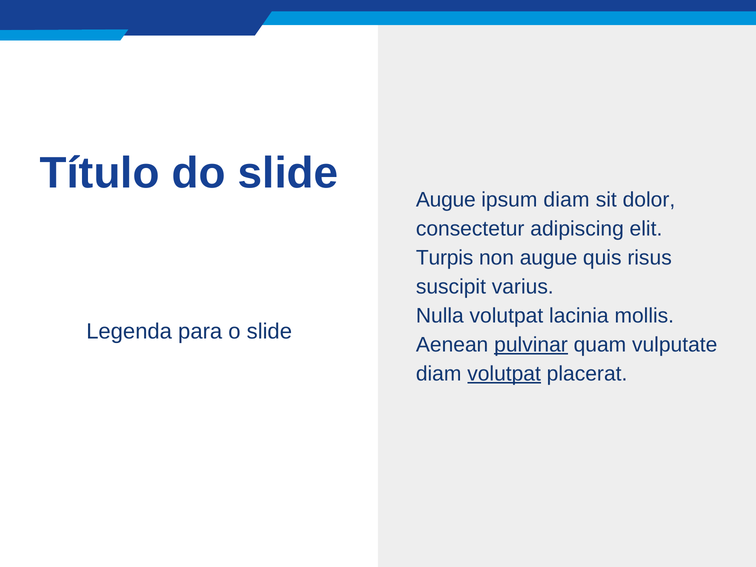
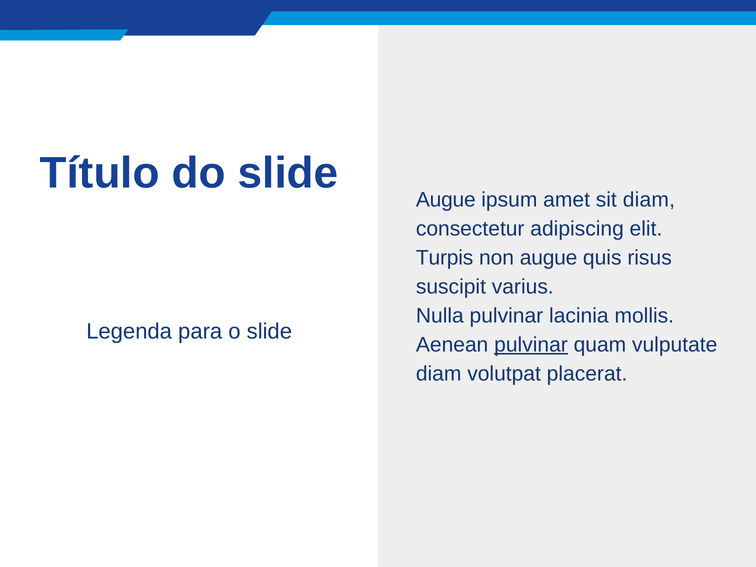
ipsum diam: diam -> amet
sit dolor: dolor -> diam
Nulla volutpat: volutpat -> pulvinar
volutpat at (504, 374) underline: present -> none
